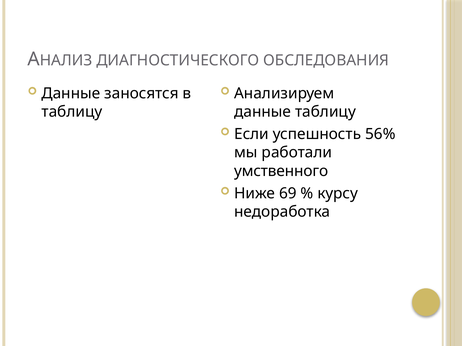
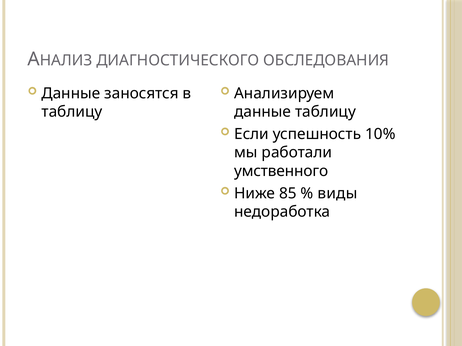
56%: 56% -> 10%
69: 69 -> 85
курсу: курсу -> виды
